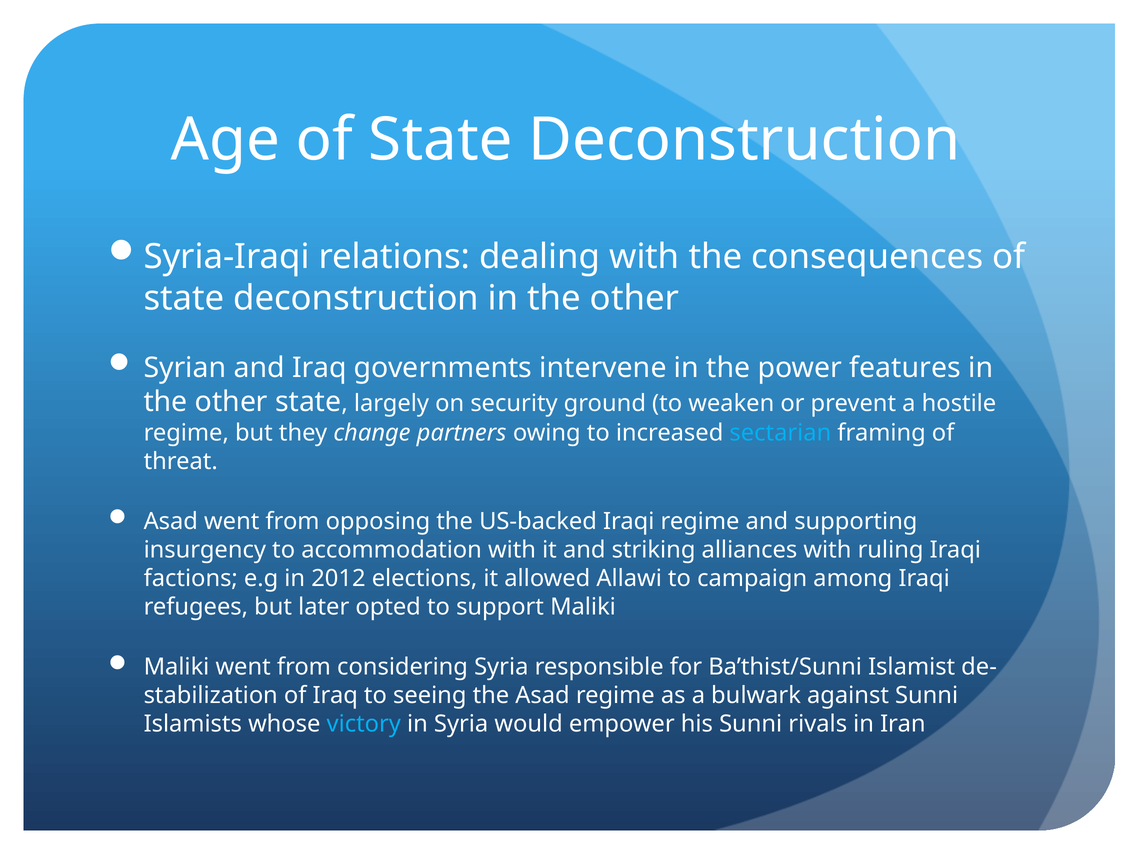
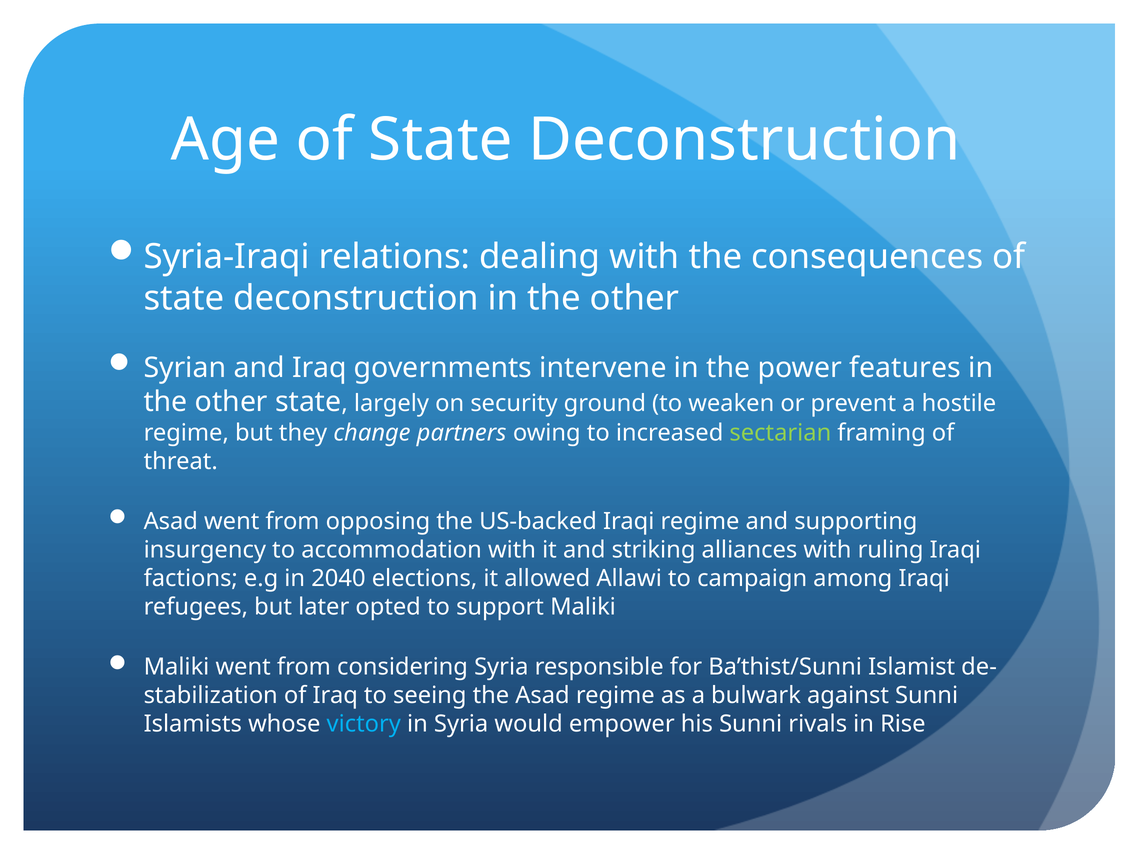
sectarian colour: light blue -> light green
2012: 2012 -> 2040
Iran: Iran -> Rise
